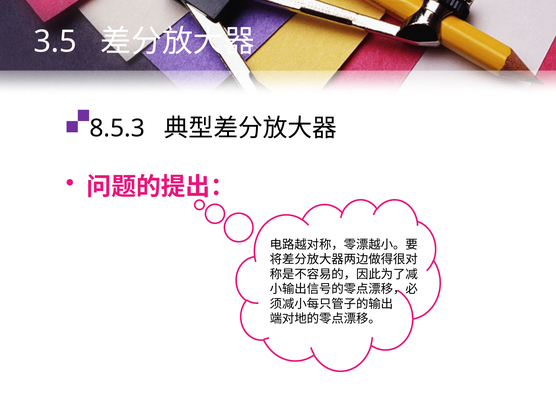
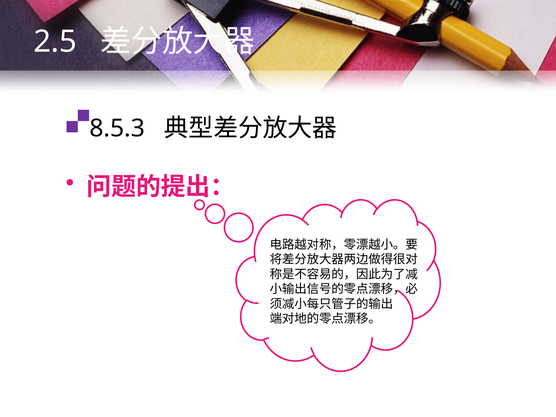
3.5: 3.5 -> 2.5
